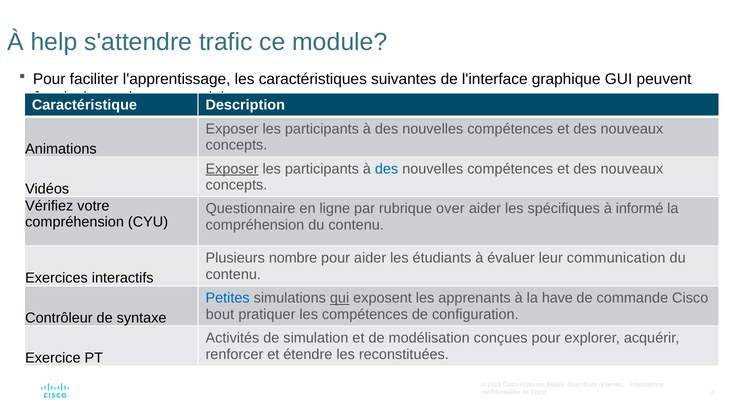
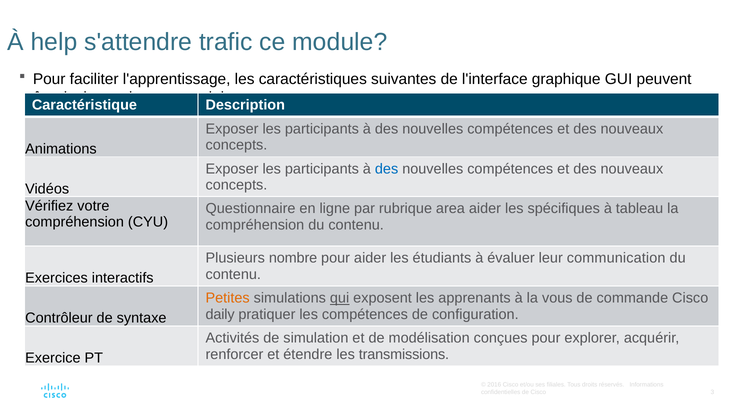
Exposer at (232, 169) underline: present -> none
over: over -> area
informé: informé -> tableau
Petites colour: blue -> orange
have: have -> vous
bout: bout -> daily
reconstituées: reconstituées -> transmissions
